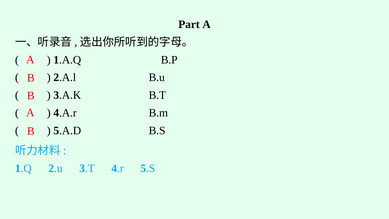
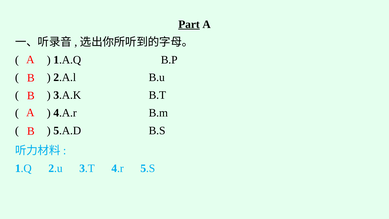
Part underline: none -> present
